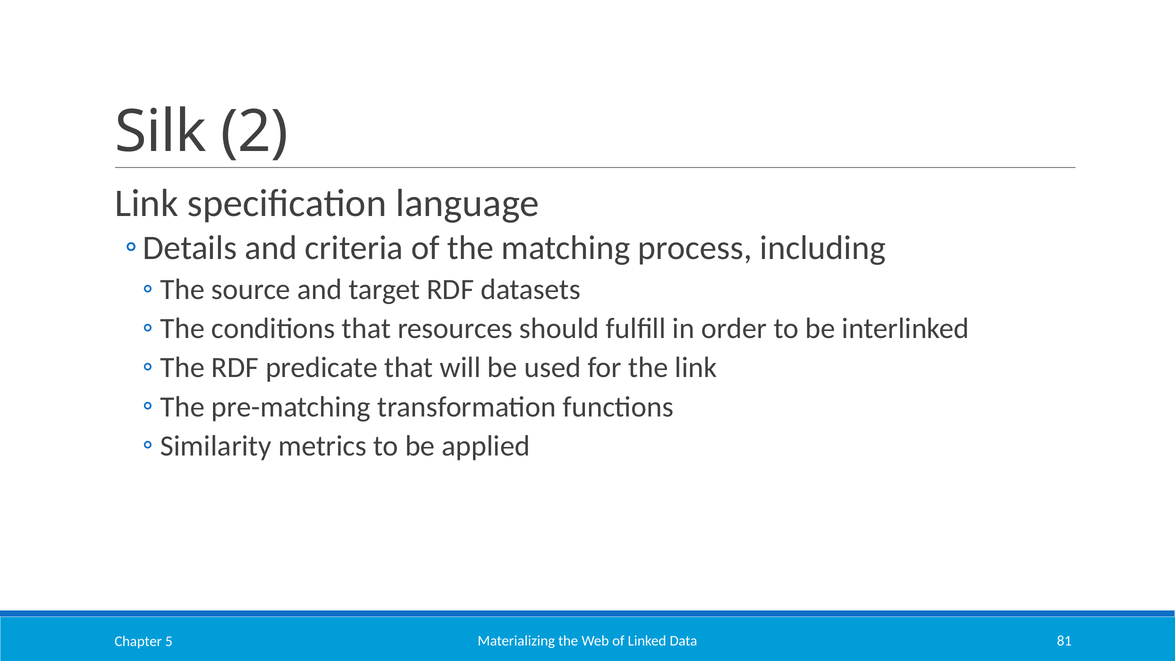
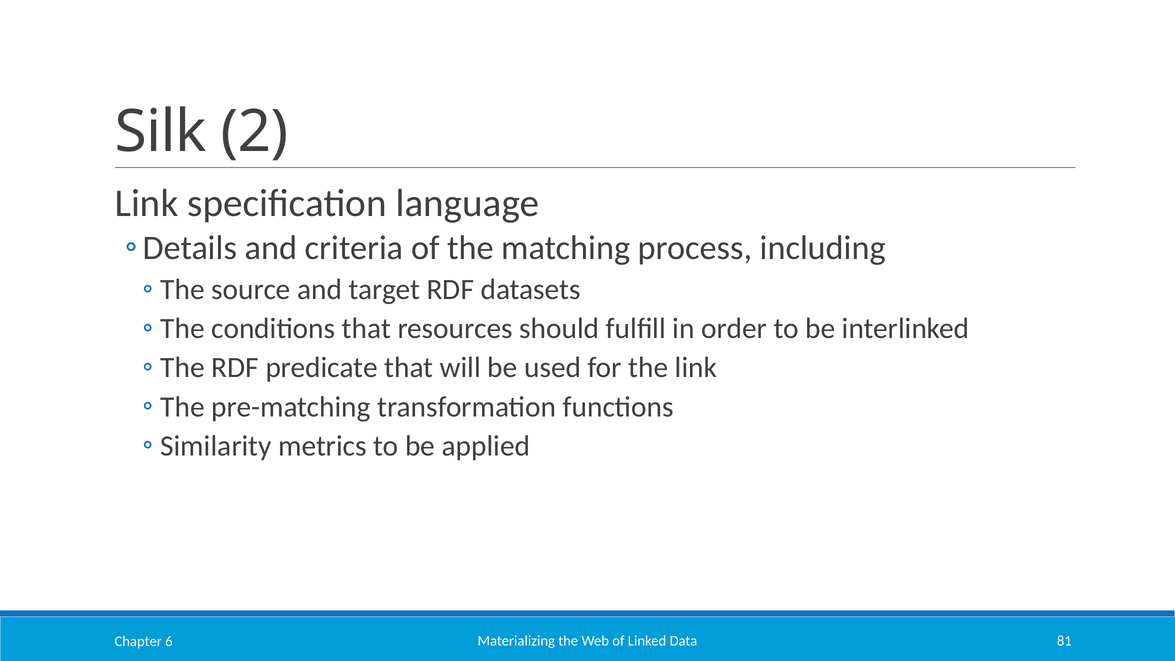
5: 5 -> 6
